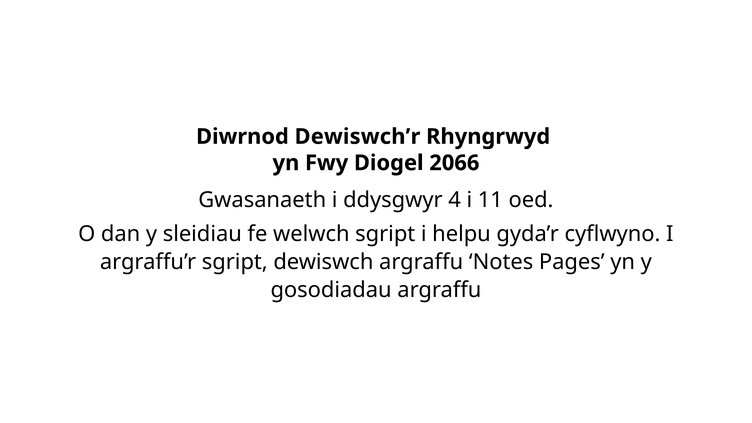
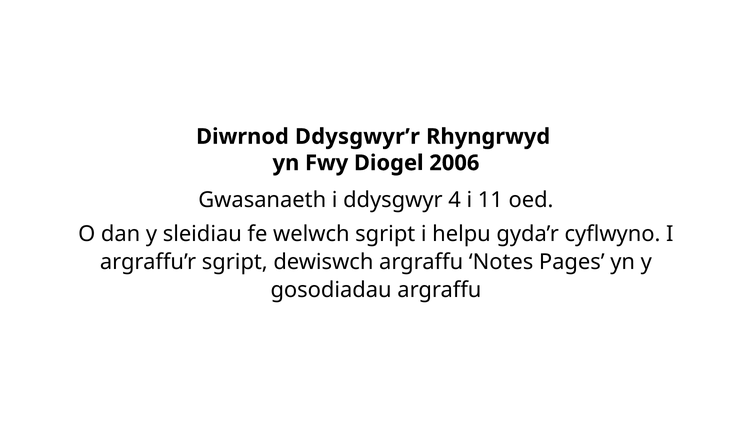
Dewiswch’r: Dewiswch’r -> Ddysgwyr’r
2066: 2066 -> 2006
